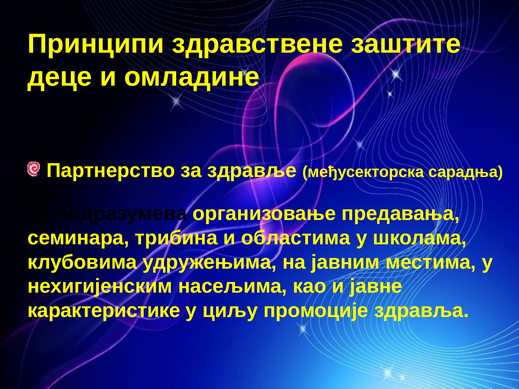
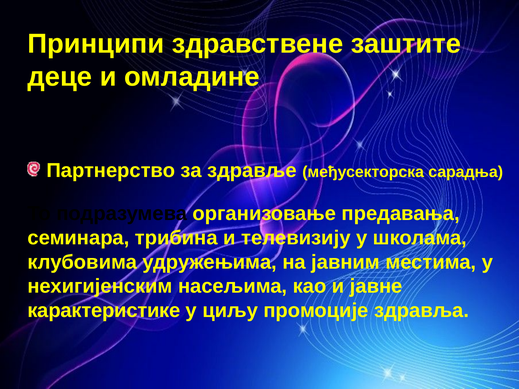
областима: областима -> телевизију
